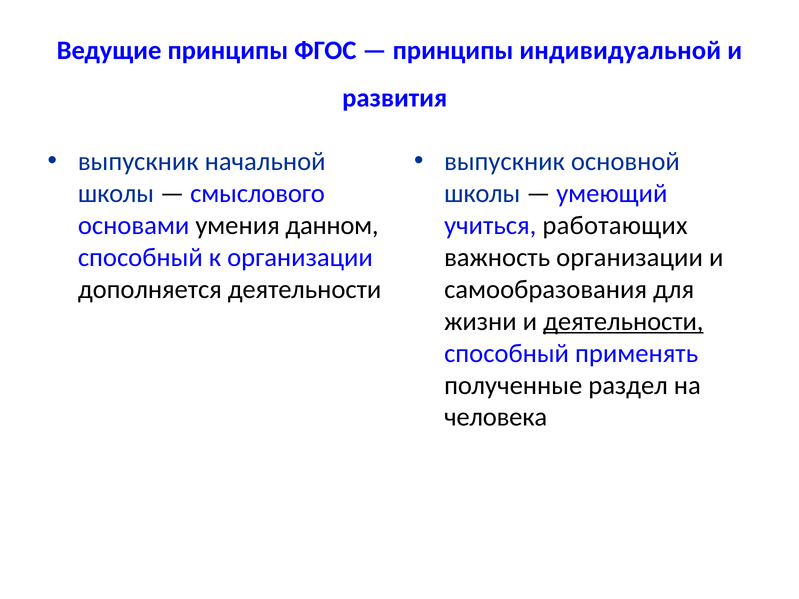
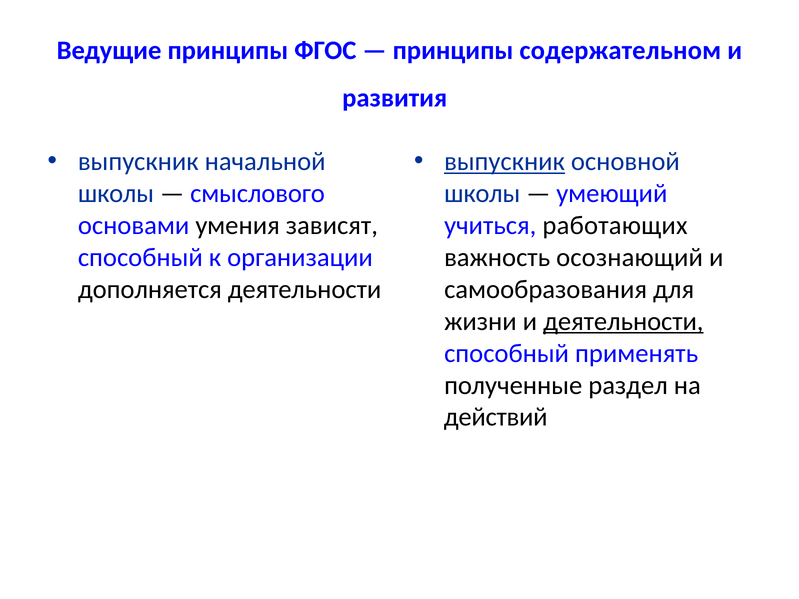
индивидуальной: индивидуальной -> содержательном
выпускник at (505, 162) underline: none -> present
данном: данном -> зависят
важность организации: организации -> осознающий
человека: человека -> действий
